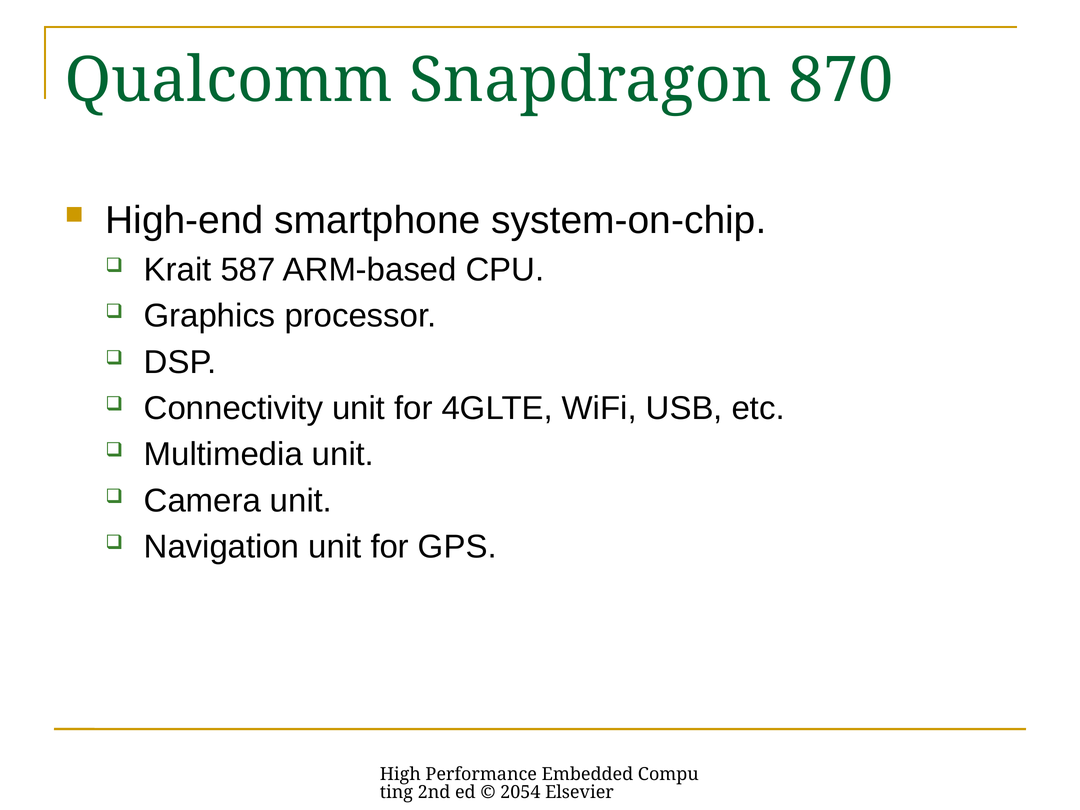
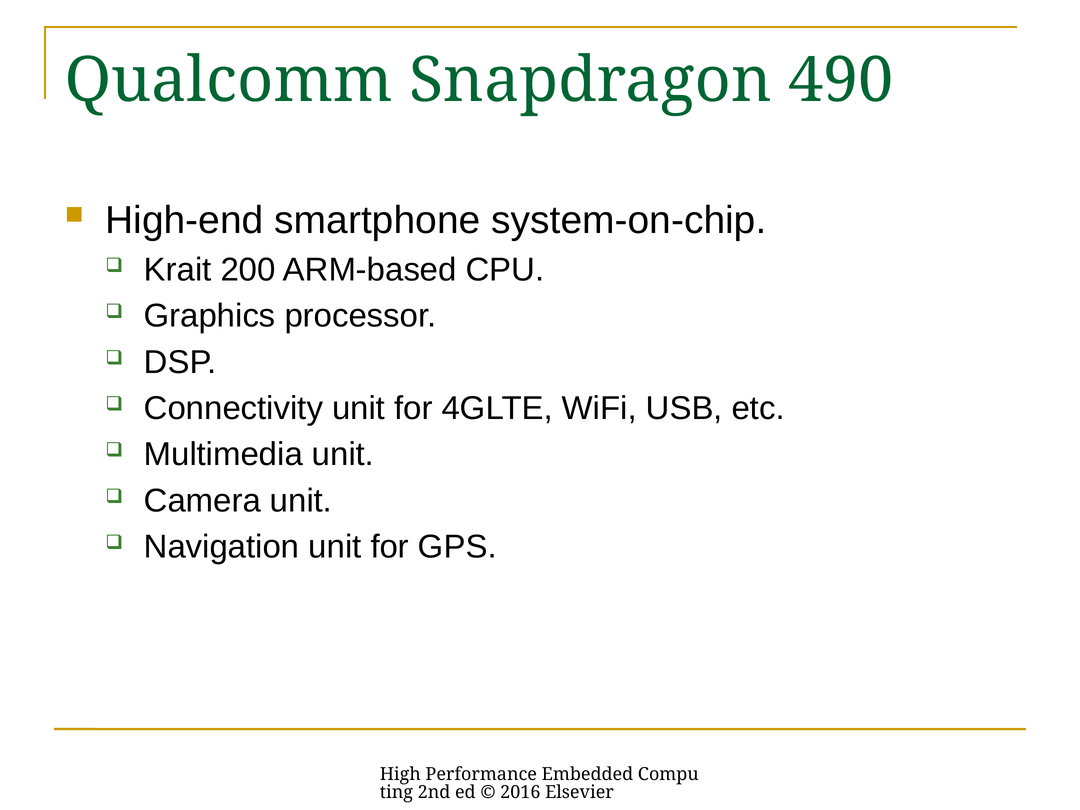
870: 870 -> 490
587: 587 -> 200
2054: 2054 -> 2016
